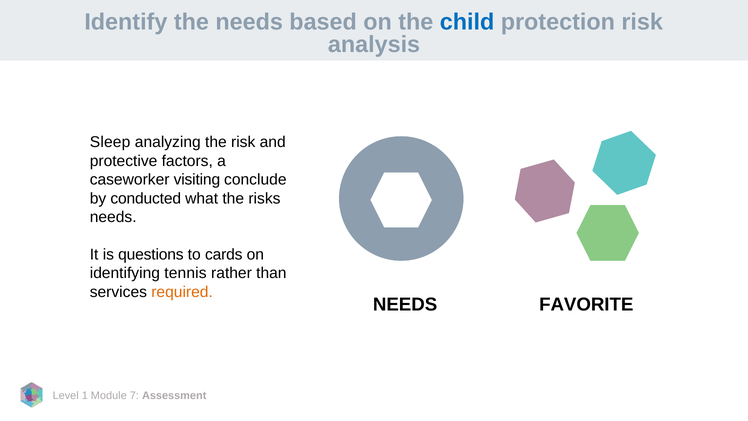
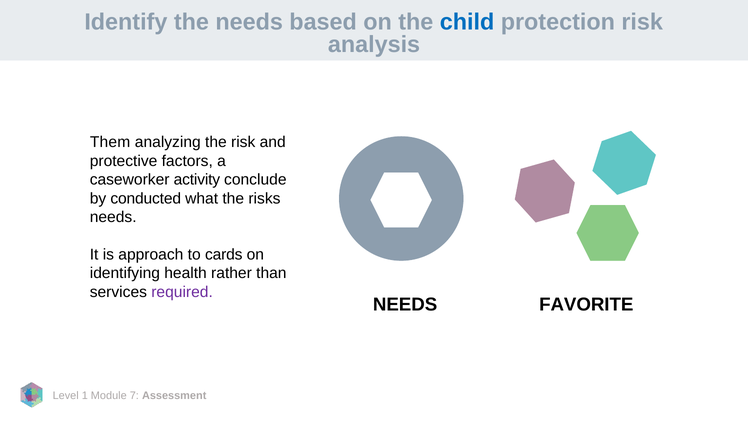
Sleep: Sleep -> Them
visiting: visiting -> activity
questions: questions -> approach
tennis: tennis -> health
required colour: orange -> purple
